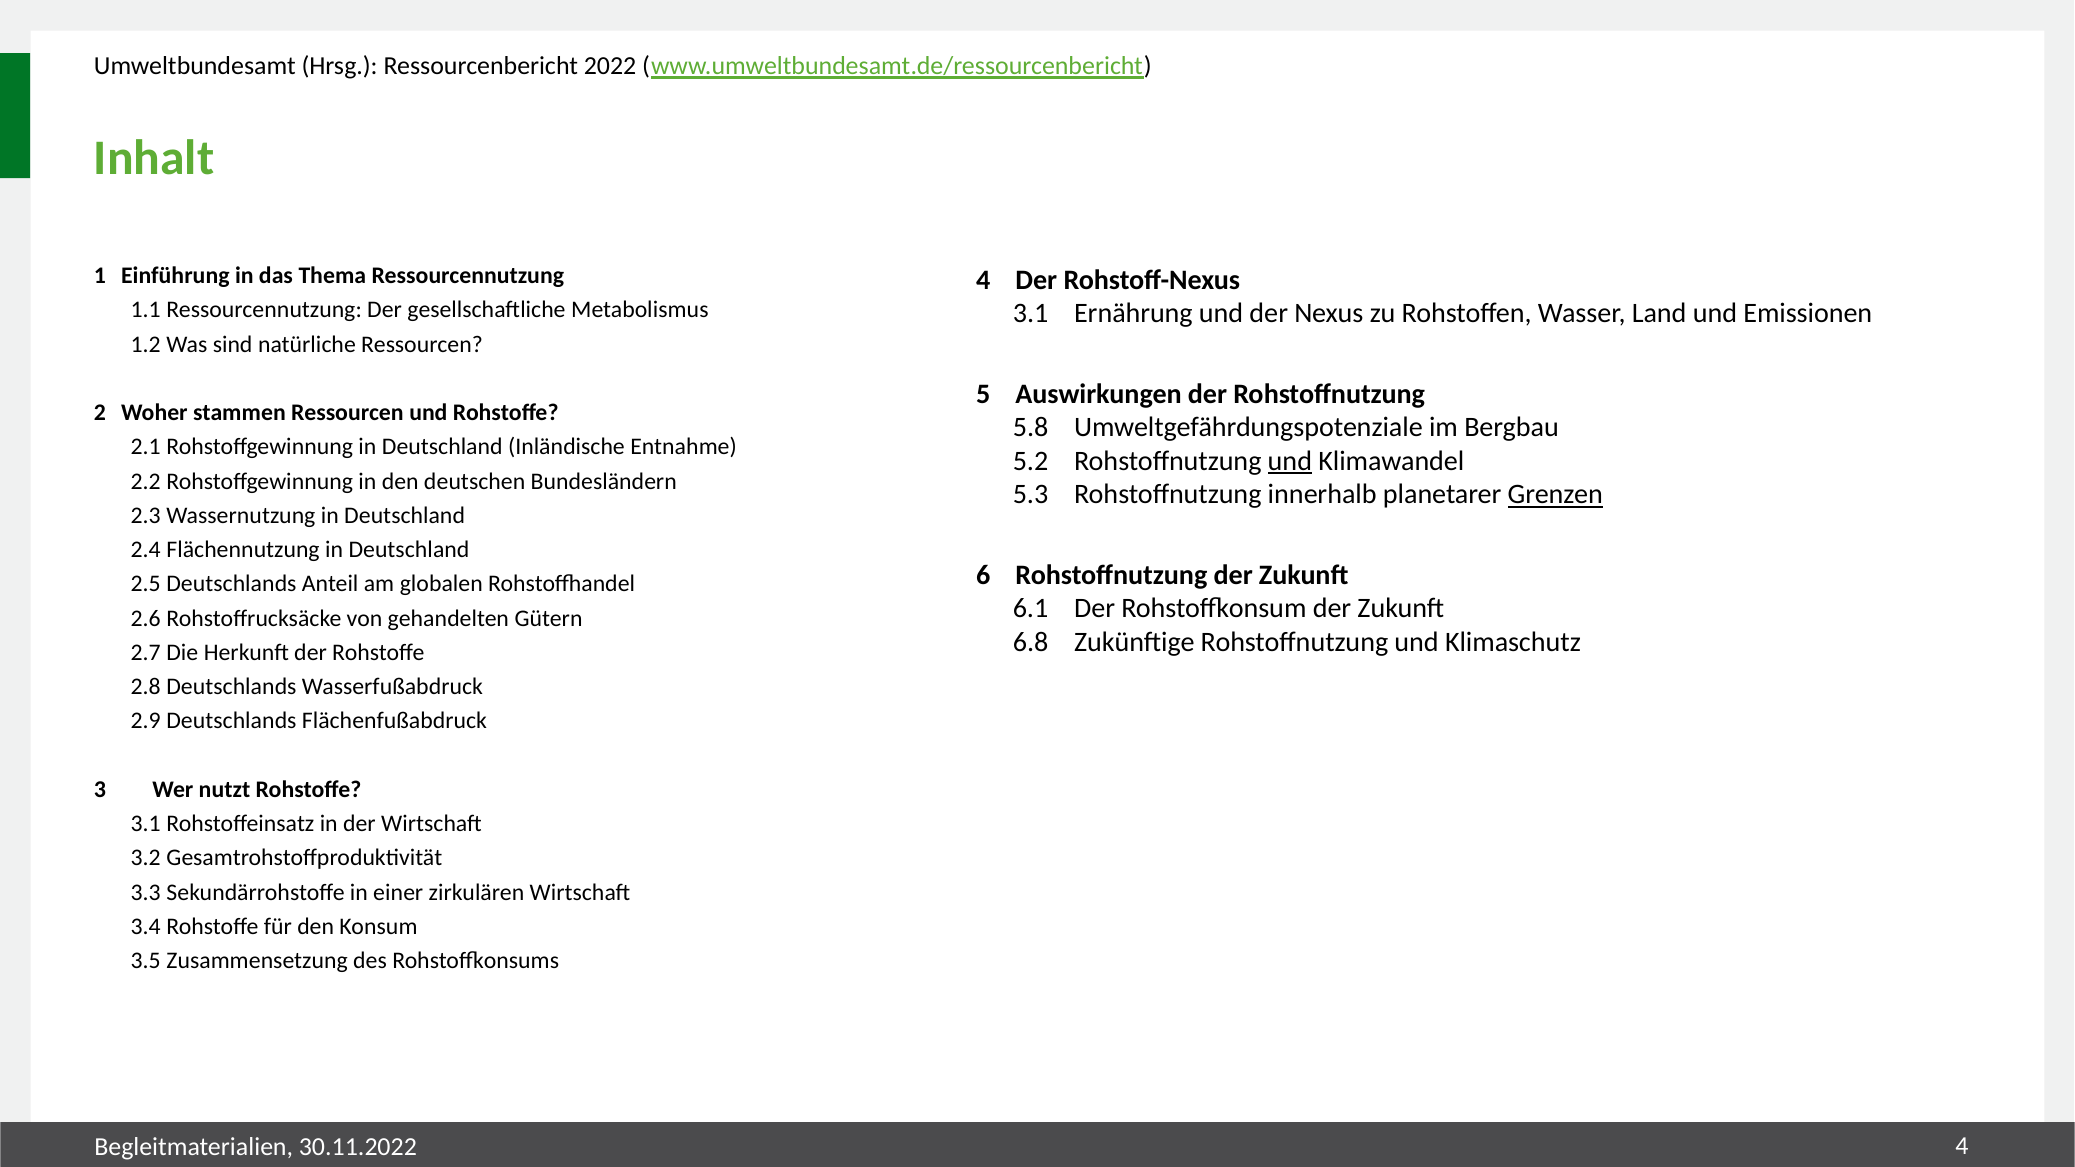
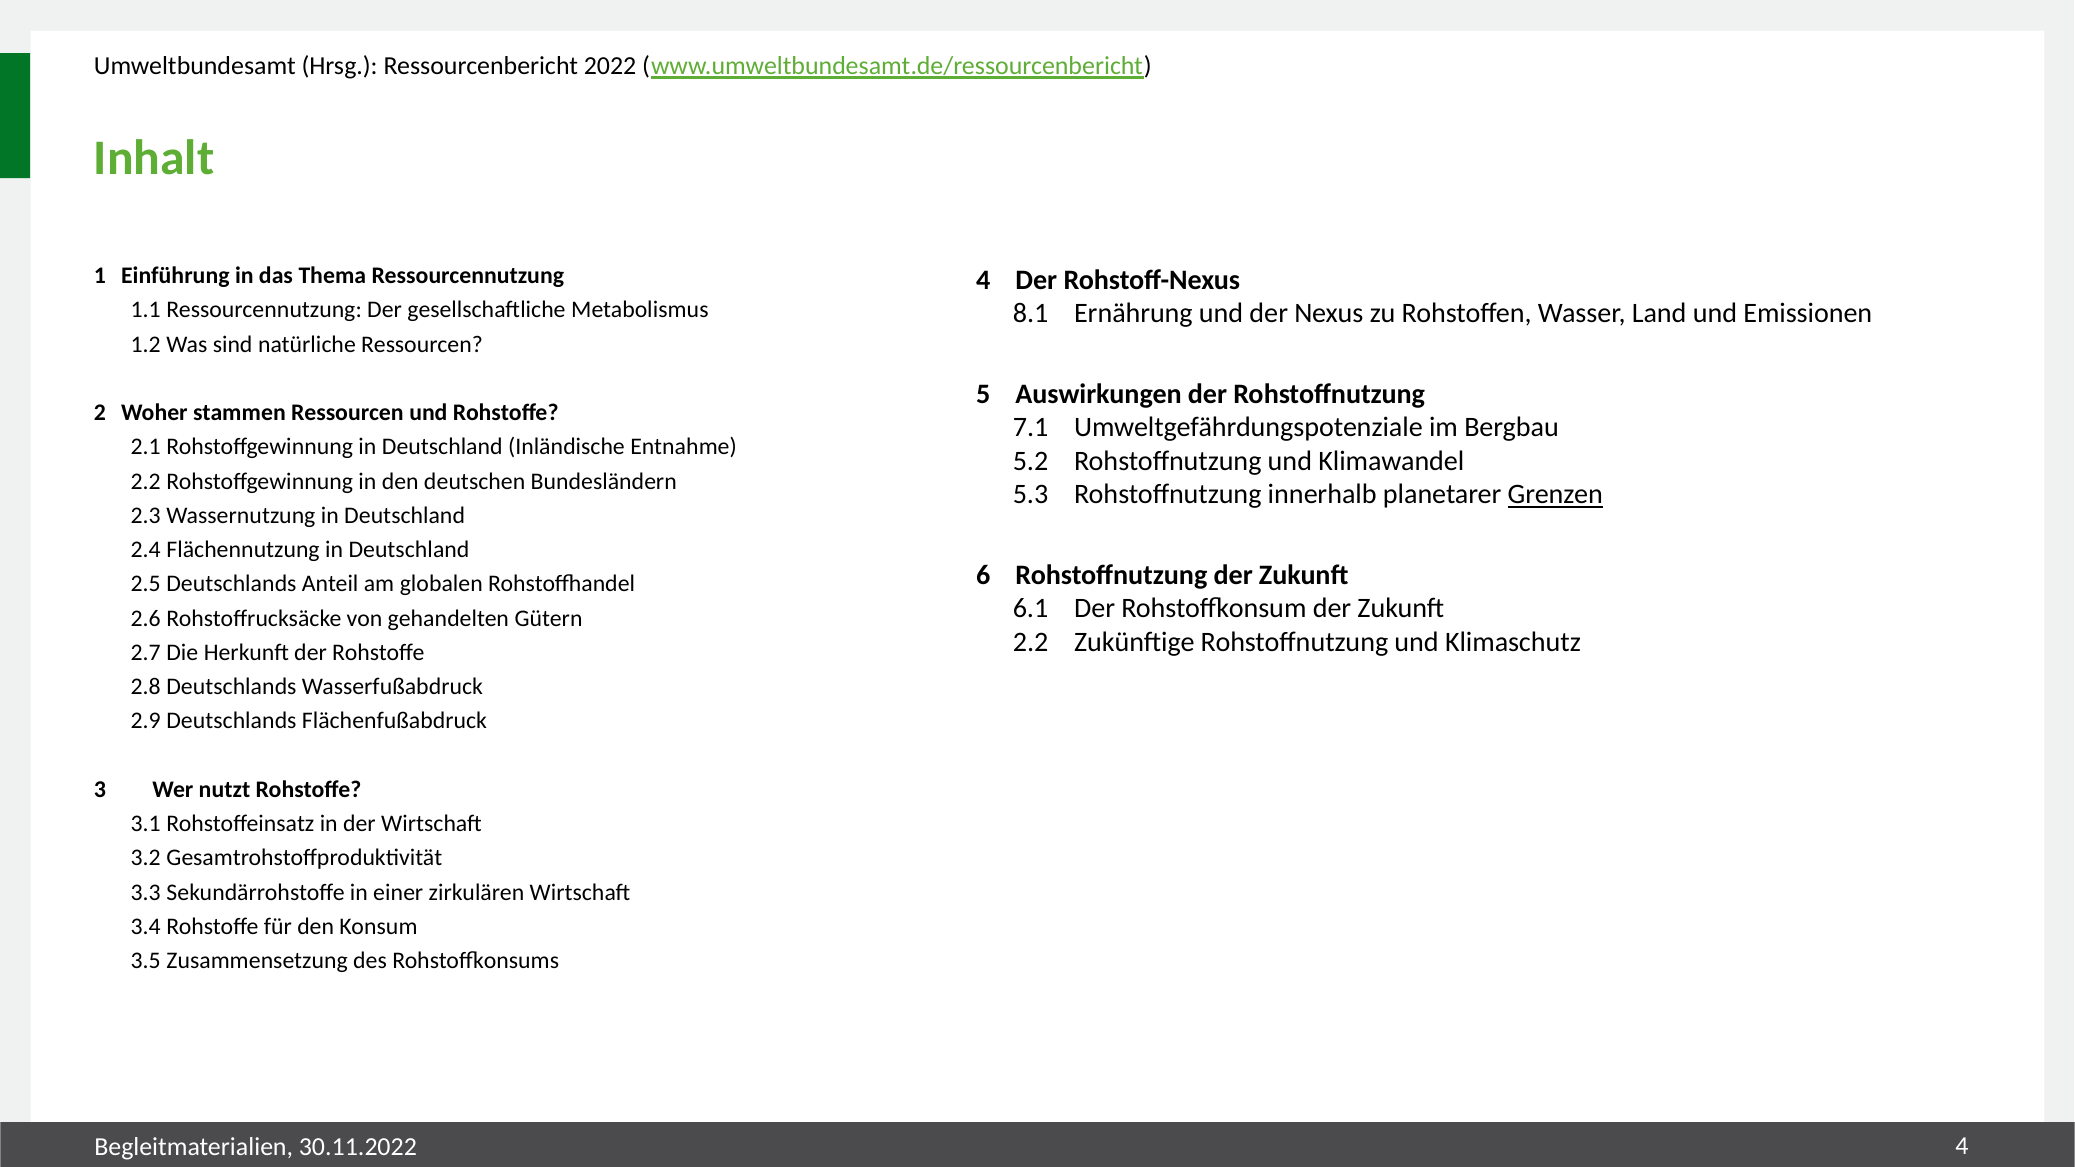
3.1: 3.1 -> 8.1
5.8: 5.8 -> 7.1
und at (1290, 461) underline: present -> none
6.8: 6.8 -> 2.2
